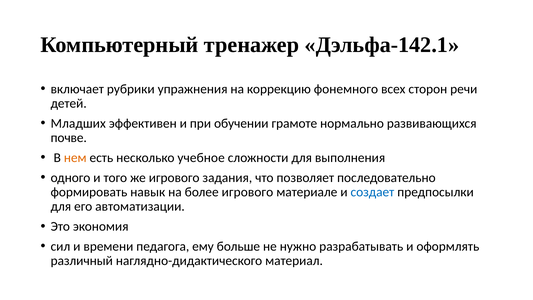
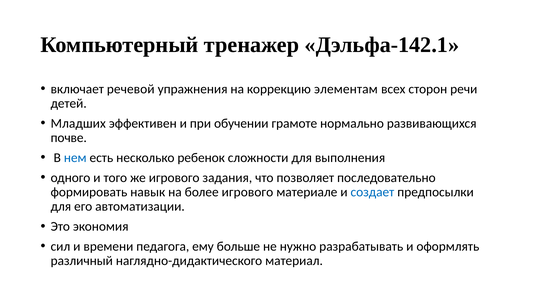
рубрики: рубрики -> речевой
фонемного: фонемного -> элементам
нем colour: orange -> blue
учебное: учебное -> ребенок
